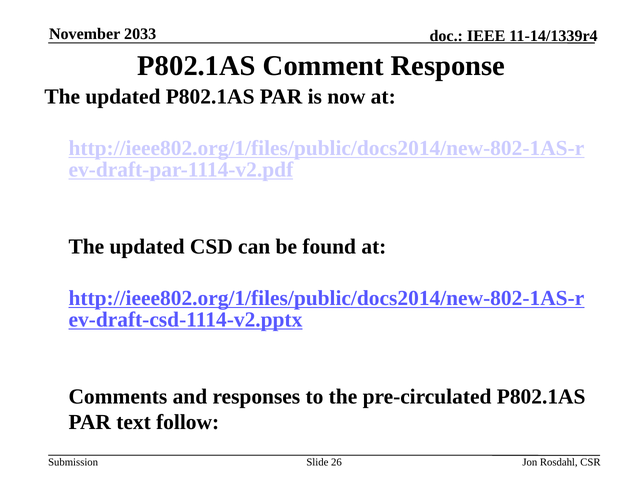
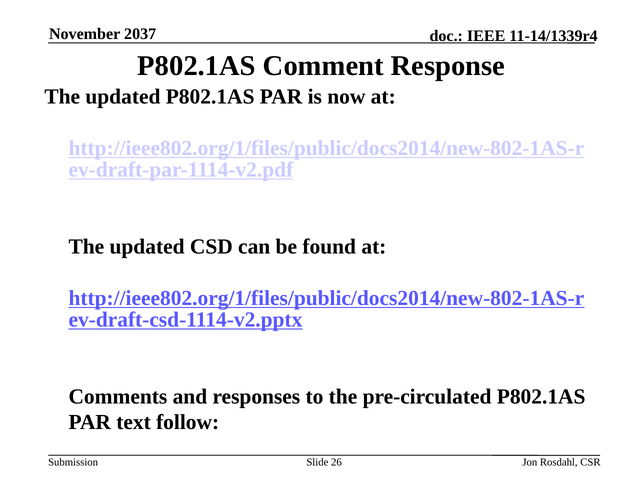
2033: 2033 -> 2037
